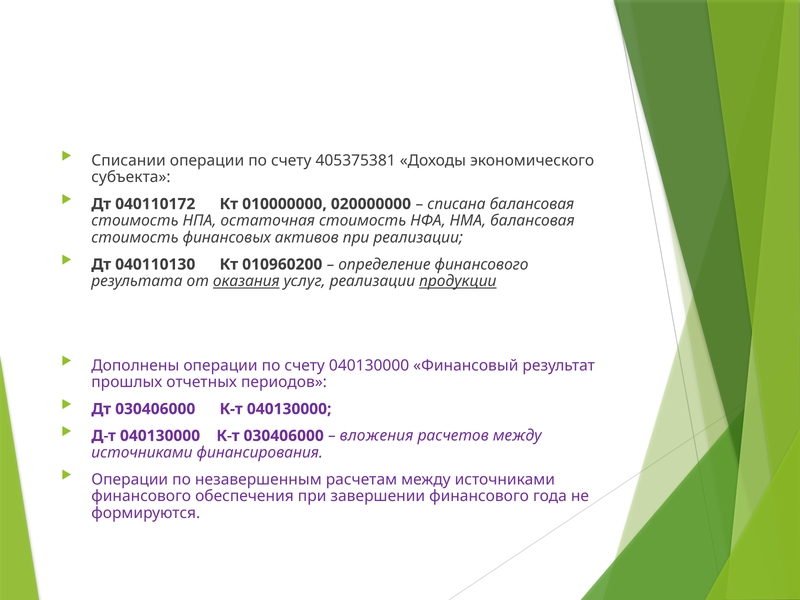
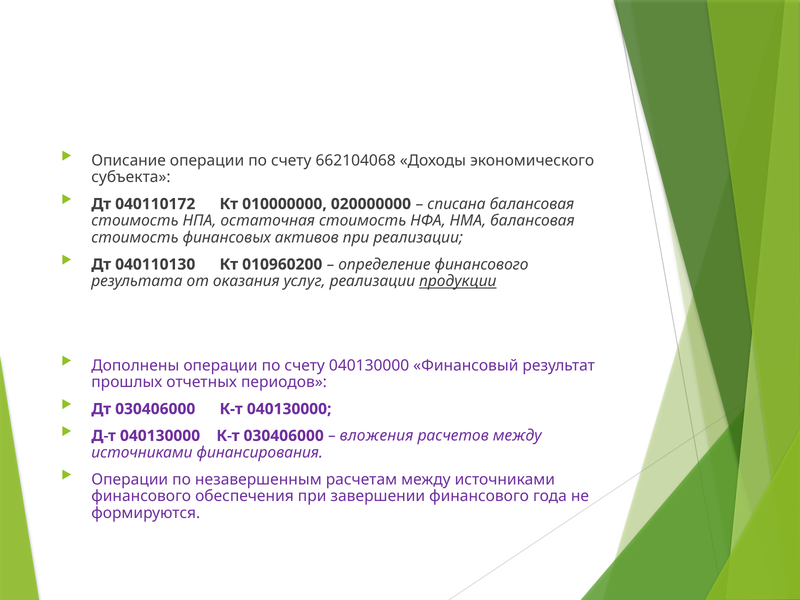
Списании: Списании -> Описание
405375381: 405375381 -> 662104068
оказания underline: present -> none
